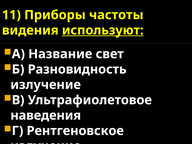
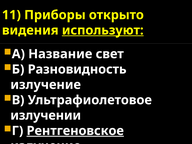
частоты: частоты -> открыто
наведения: наведения -> излучении
Рентгеновское underline: none -> present
